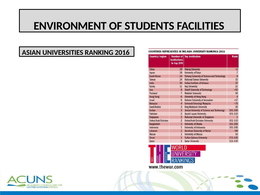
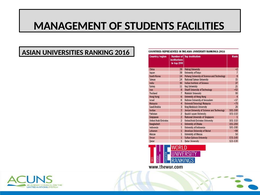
ENVIRONMENT: ENVIRONMENT -> MANAGEMENT
